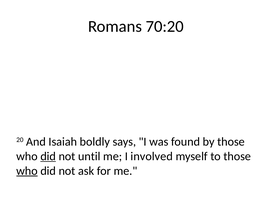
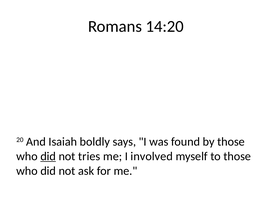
70:20: 70:20 -> 14:20
until: until -> tries
who at (27, 171) underline: present -> none
